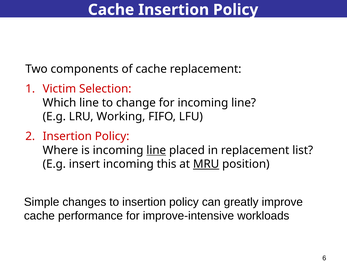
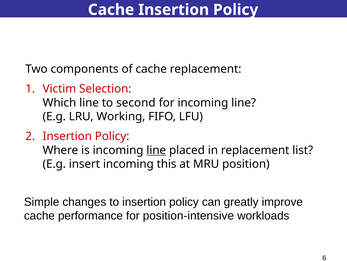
change: change -> second
MRU underline: present -> none
improve-intensive: improve-intensive -> position-intensive
